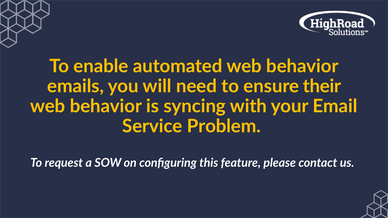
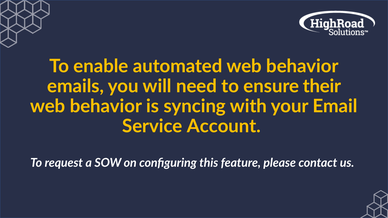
Problem: Problem -> Account
